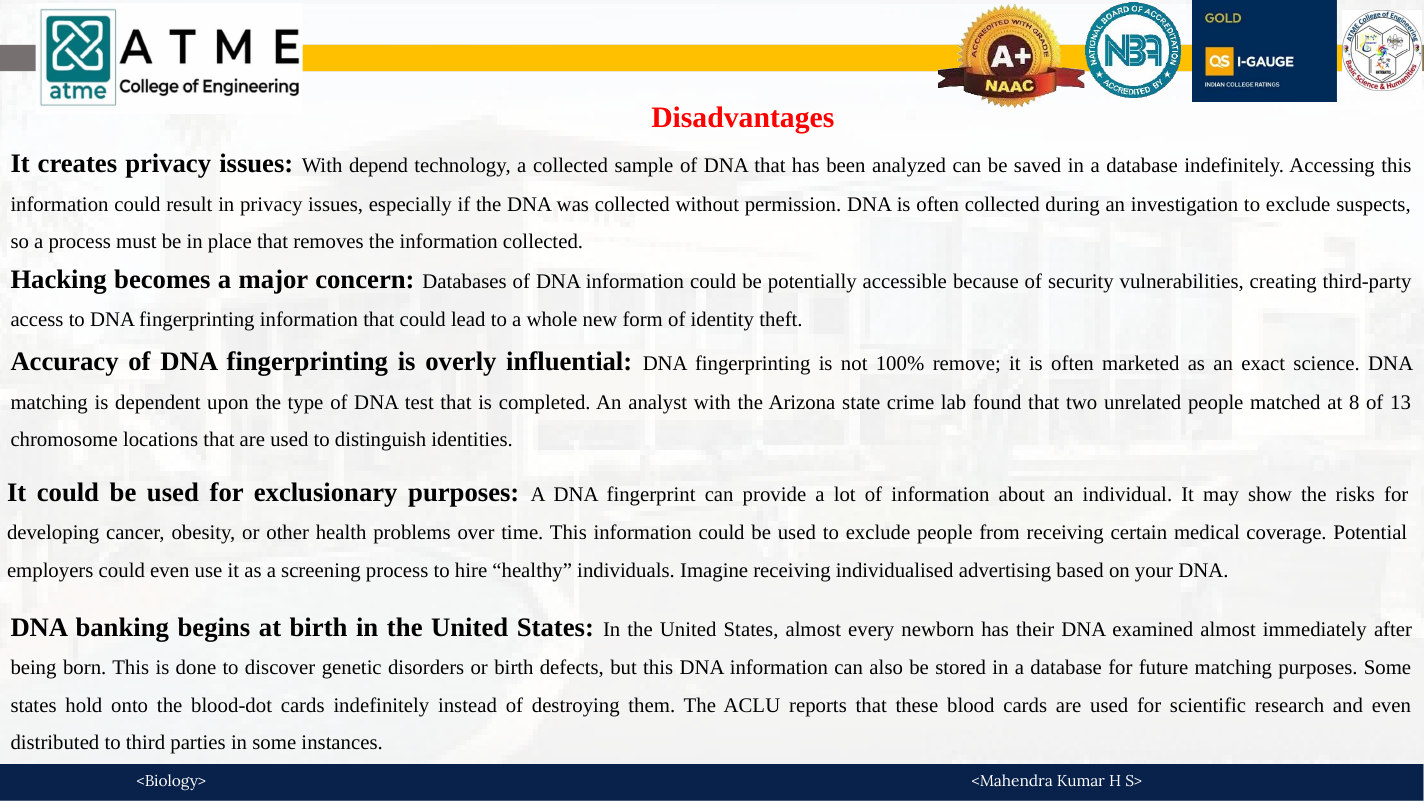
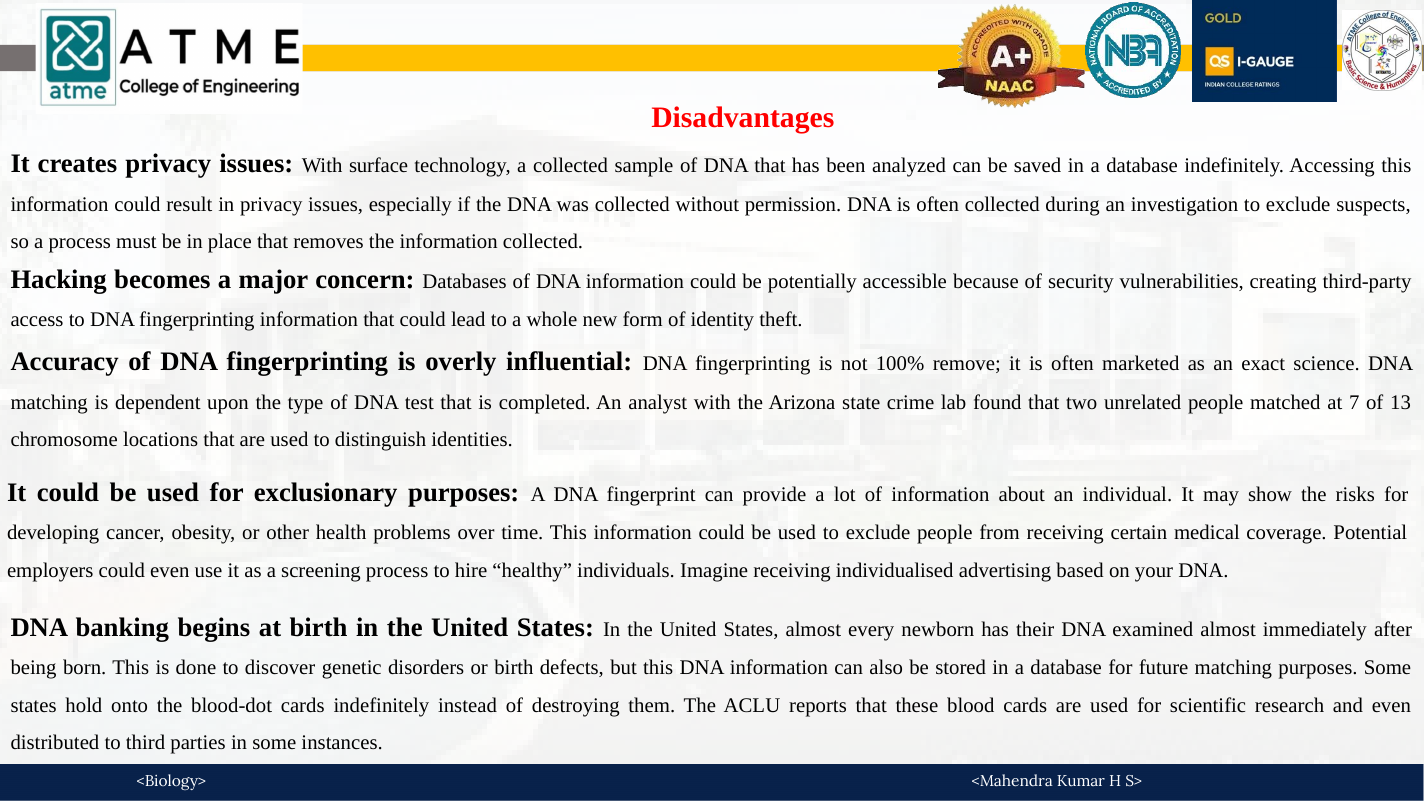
depend: depend -> surface
8: 8 -> 7
